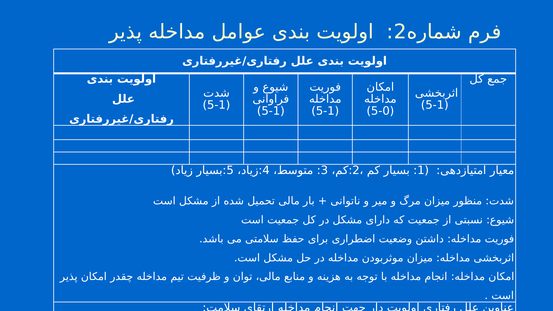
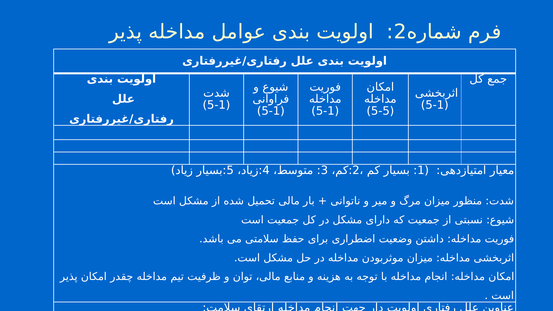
5-0: 5-0 -> 5-5
